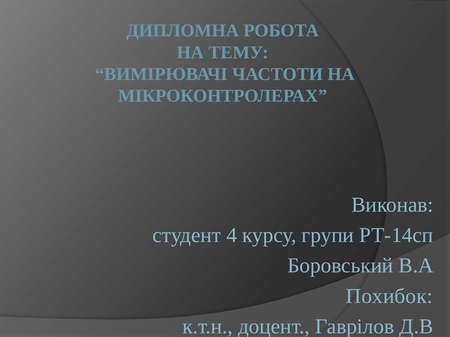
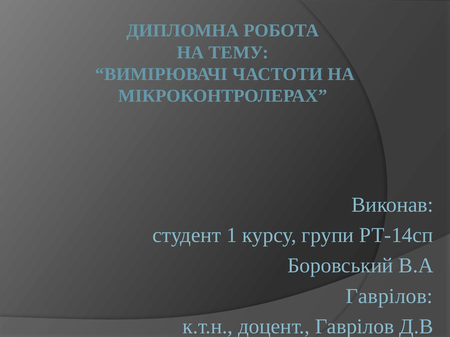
4: 4 -> 1
Похибок at (389, 297): Похибок -> Гаврілов
